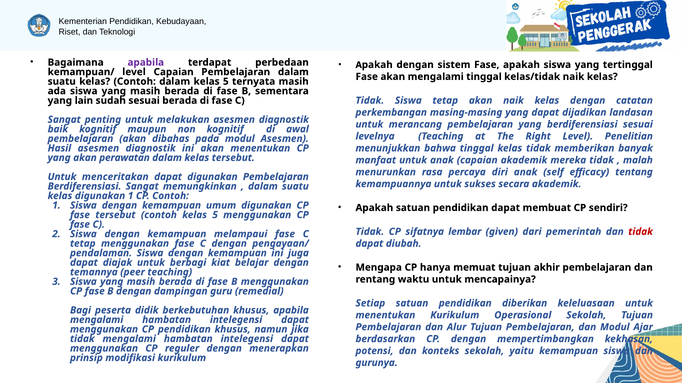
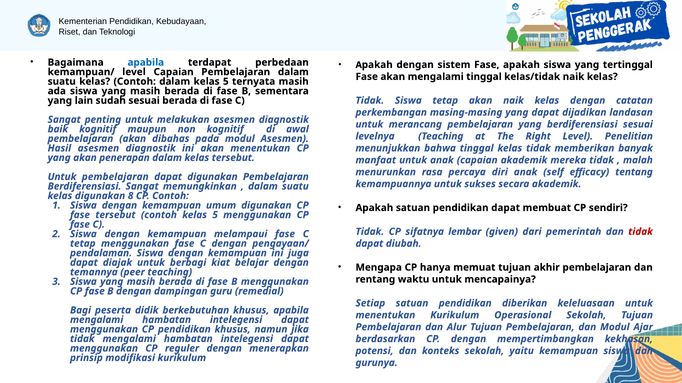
apabila at (146, 62) colour: purple -> blue
perawatan: perawatan -> penerapan
Untuk menceritakan: menceritakan -> pembelajaran
digunakan 1: 1 -> 8
